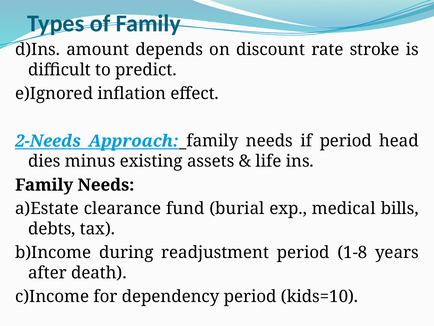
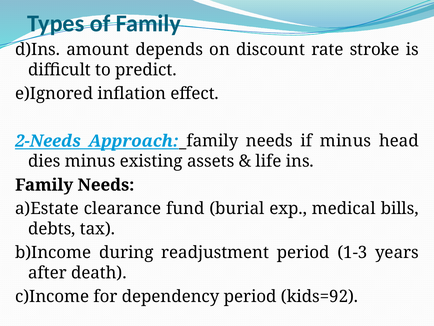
if period: period -> minus
1-8: 1-8 -> 1-3
kids=10: kids=10 -> kids=92
